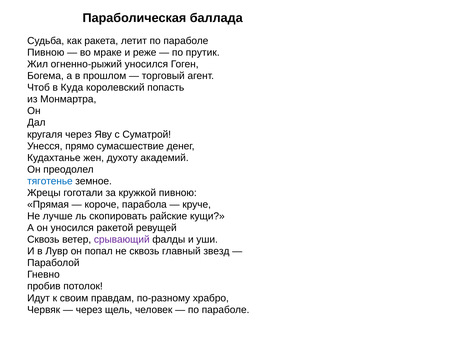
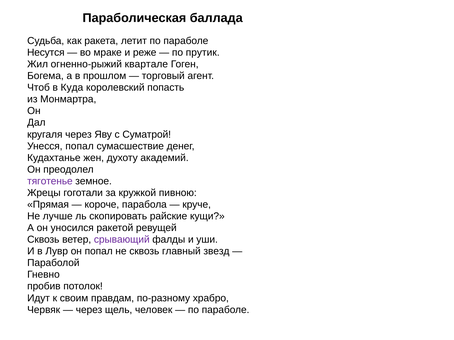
Пивною at (46, 53): Пивною -> Несутся
огненно-рыжий уносился: уносился -> квартале
Унесся прямо: прямо -> попал
тяготенье colour: blue -> purple
